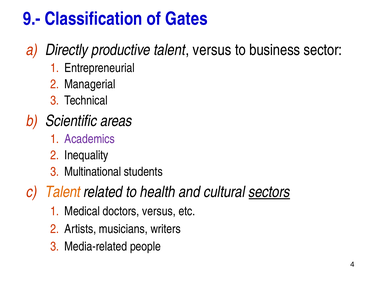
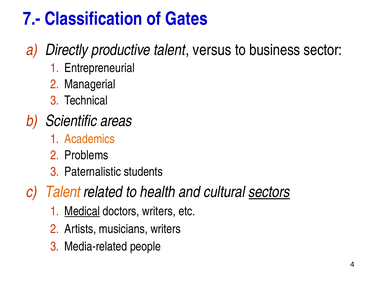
9.-: 9.- -> 7.-
Academics colour: purple -> orange
Inequality: Inequality -> Problems
Multinational: Multinational -> Paternalistic
Medical underline: none -> present
doctors versus: versus -> writers
